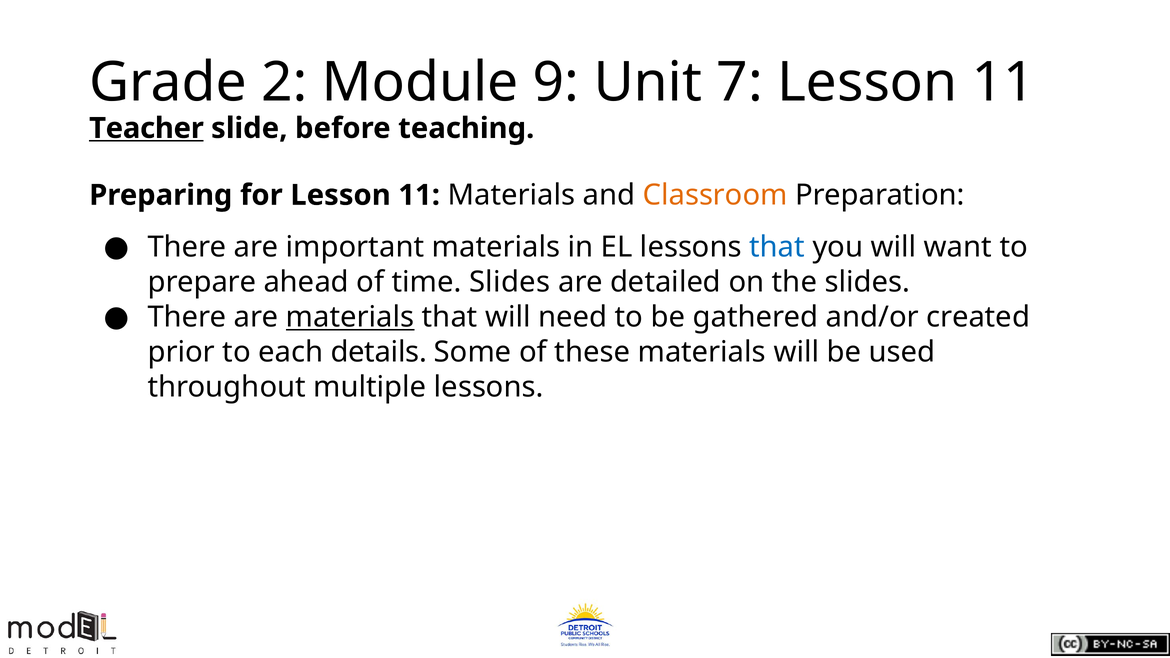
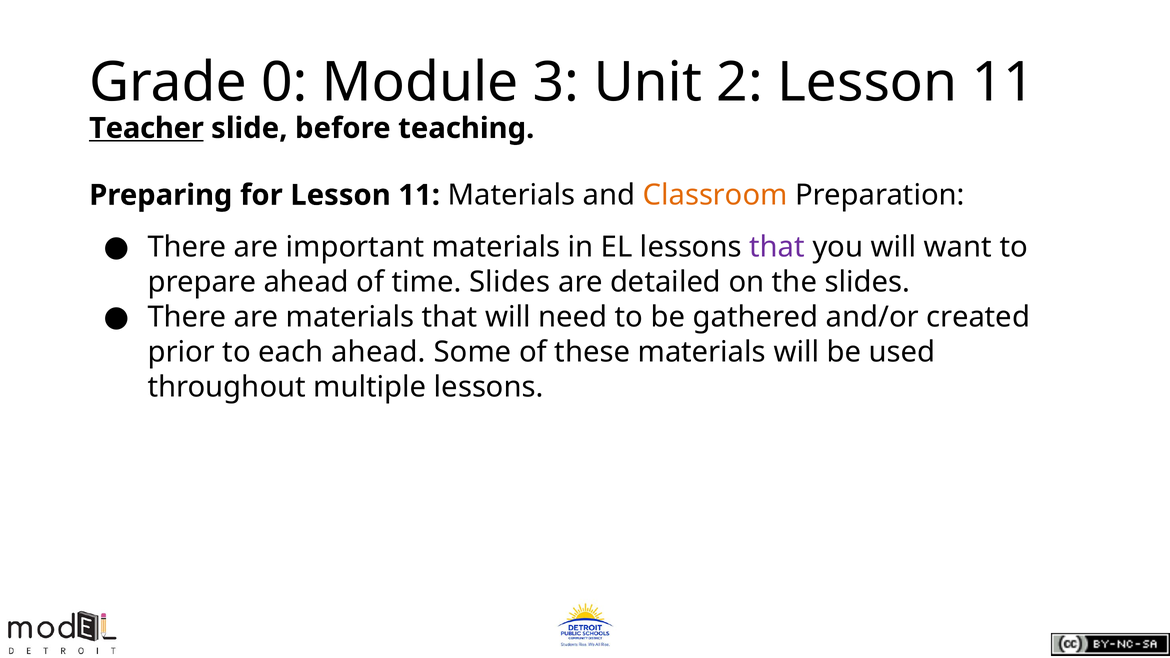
2: 2 -> 0
9: 9 -> 3
7: 7 -> 2
that at (777, 247) colour: blue -> purple
materials at (350, 317) underline: present -> none
each details: details -> ahead
